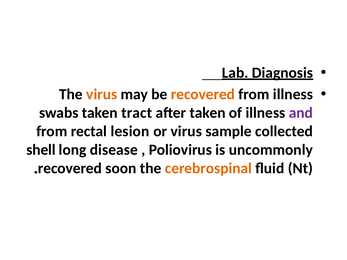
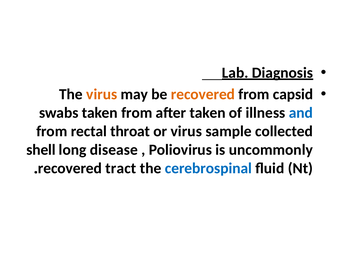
from illness: illness -> capsid
taken tract: tract -> from
and colour: purple -> blue
lesion: lesion -> throat
soon: soon -> tract
cerebrospinal colour: orange -> blue
